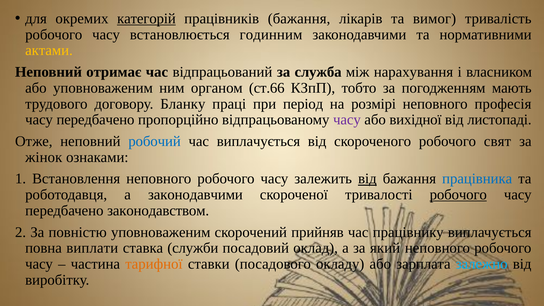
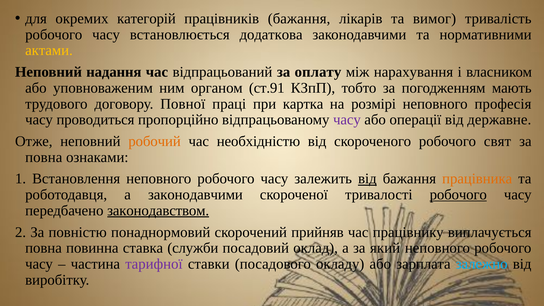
категорій underline: present -> none
годинним: годинним -> додаткова
отримає: отримає -> надання
служба: служба -> оплату
ст.66: ст.66 -> ст.91
Бланку: Бланку -> Повної
період: період -> картка
передбачено at (95, 120): передбачено -> проводиться
вихідної: вихідної -> операції
листопаді: листопаді -> державне
робочий colour: blue -> orange
час виплачується: виплачується -> необхідністю
жінок at (44, 157): жінок -> повна
працівника colour: blue -> orange
законодавством underline: none -> present
повністю уповноваженим: уповноваженим -> понаднормовий
виплати: виплати -> повинна
тарифної colour: orange -> purple
